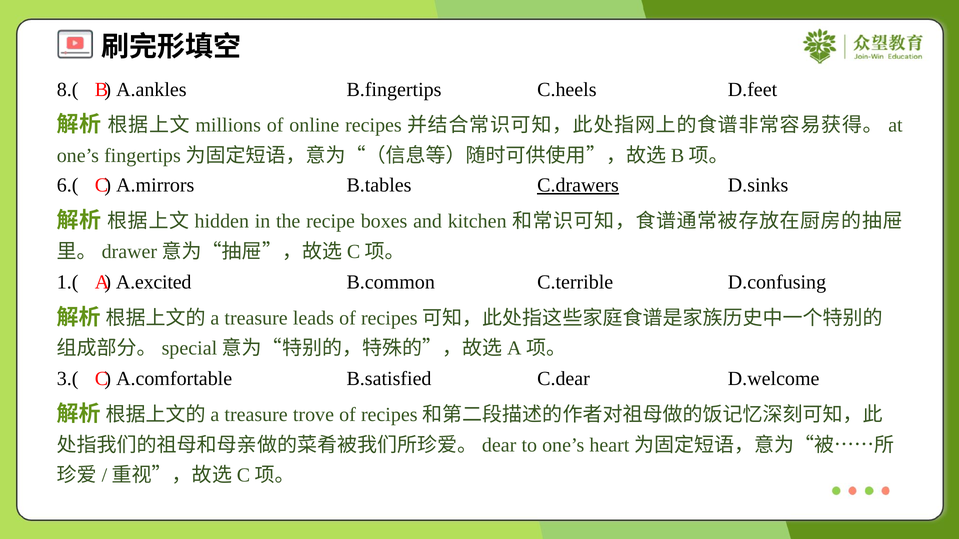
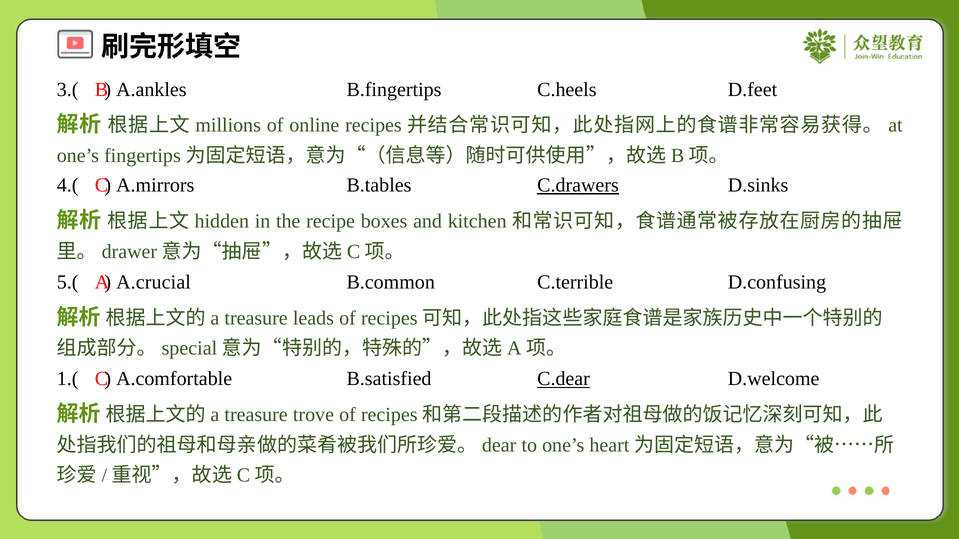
8.(: 8.( -> 3.(
6.(: 6.( -> 4.(
1.(: 1.( -> 5.(
A.excited: A.excited -> A.crucial
3.(: 3.( -> 1.(
C.dear underline: none -> present
